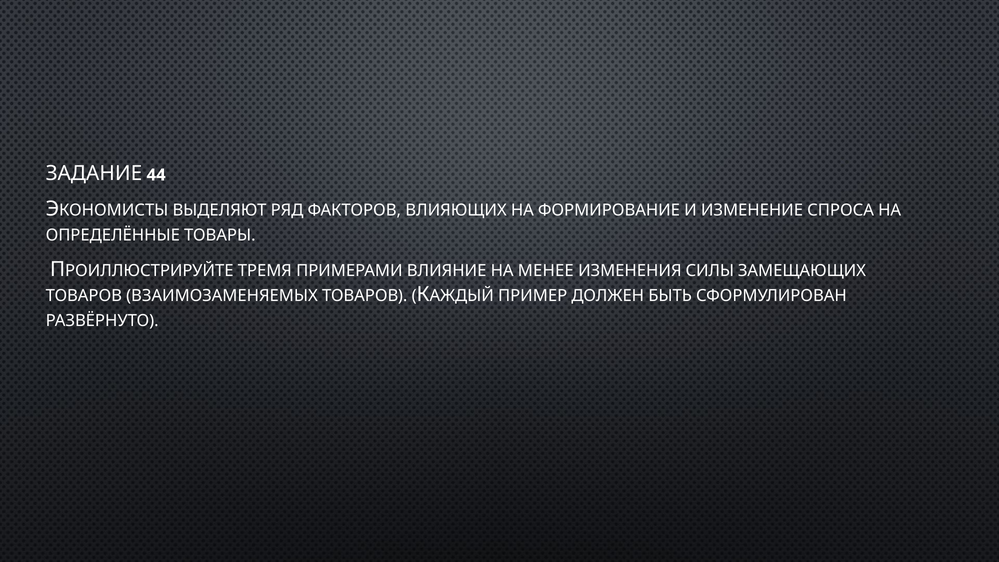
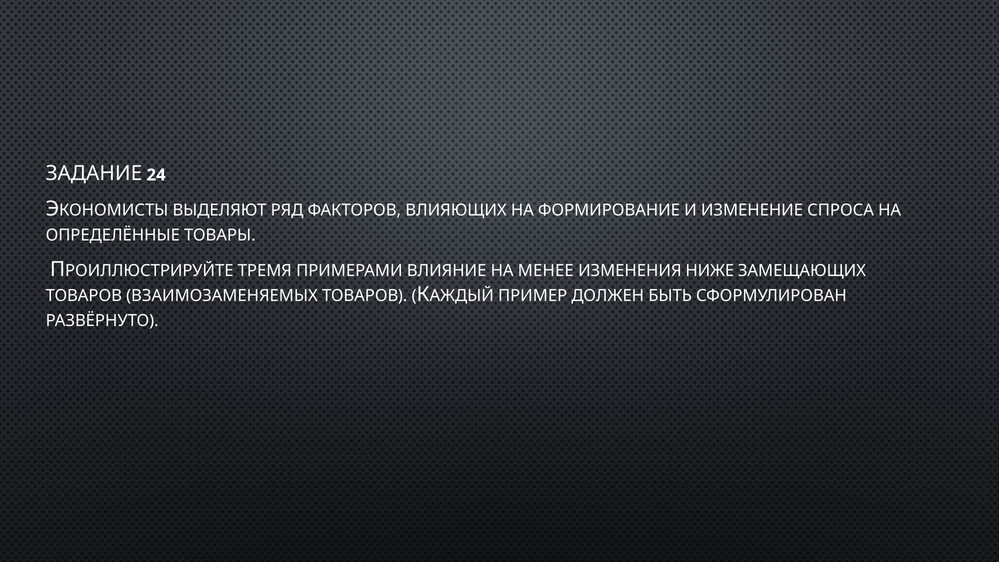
44: 44 -> 24
СИЛЫ: СИЛЫ -> НИЖЕ
